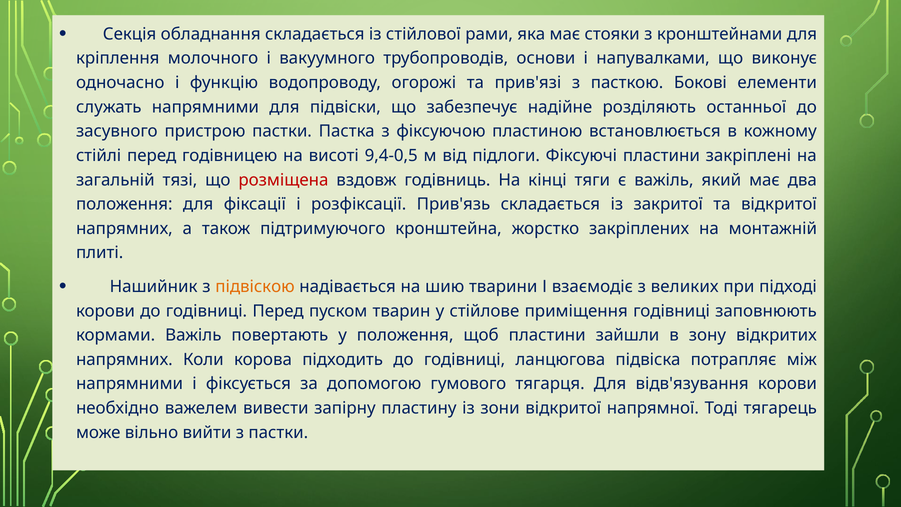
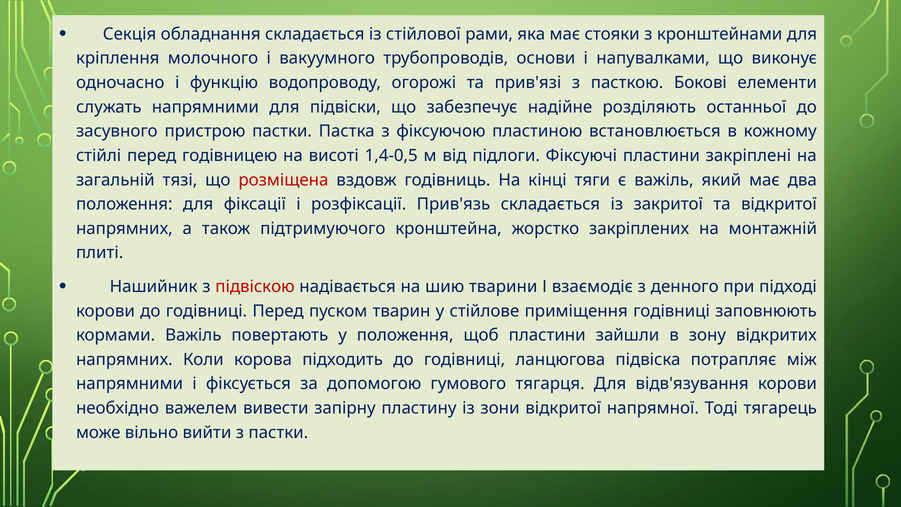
9,4-0,5: 9,4-0,5 -> 1,4-0,5
підвіскою colour: orange -> red
великих: великих -> денного
